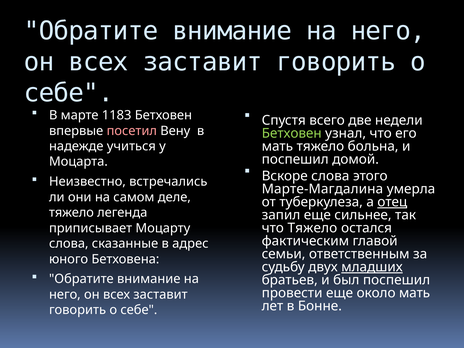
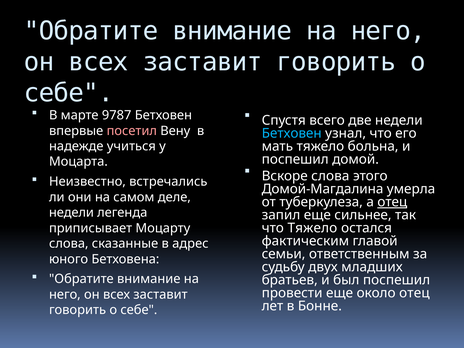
1183: 1183 -> 9787
Бетховен at (292, 133) colour: light green -> light blue
Марте-Магдалина: Марте-Магдалина -> Домой-Магдалина
тяжело at (71, 213): тяжело -> недели
младших underline: present -> none
около мать: мать -> отец
